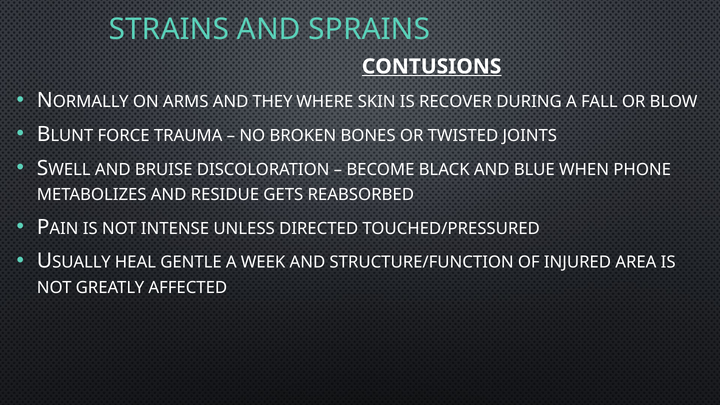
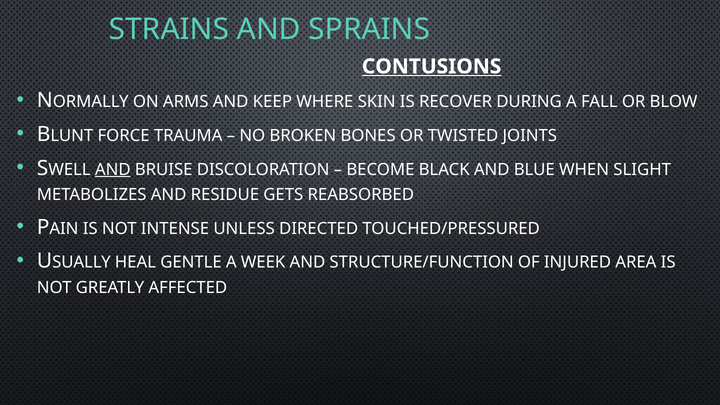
THEY: THEY -> KEEP
AND at (113, 169) underline: none -> present
PHONE: PHONE -> SLIGHT
